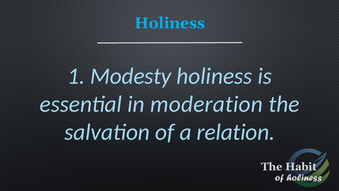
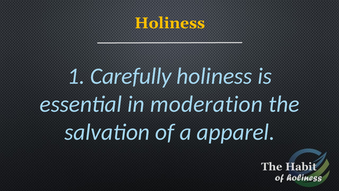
Holiness at (170, 23) colour: light blue -> yellow
Modesty: Modesty -> Carefully
relation: relation -> apparel
